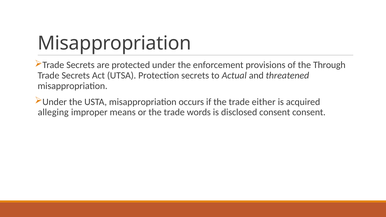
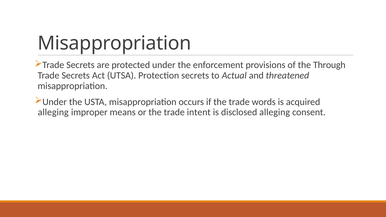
either: either -> words
words: words -> intent
disclosed consent: consent -> alleging
